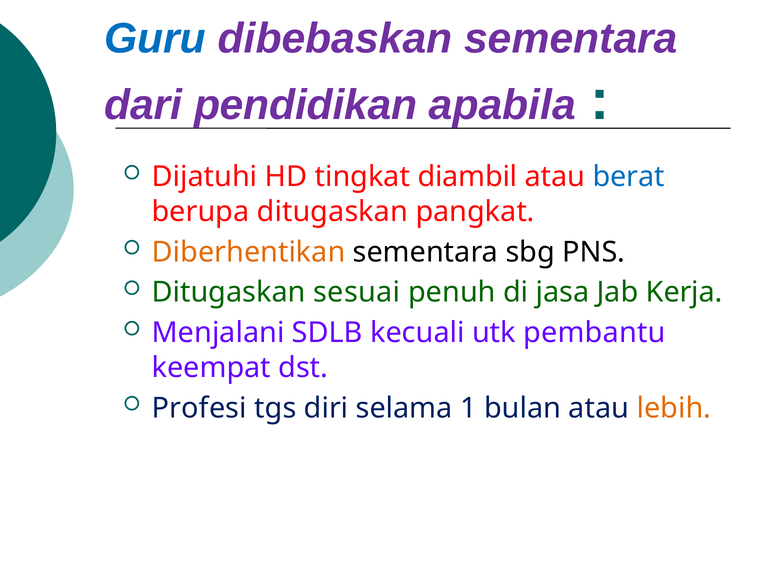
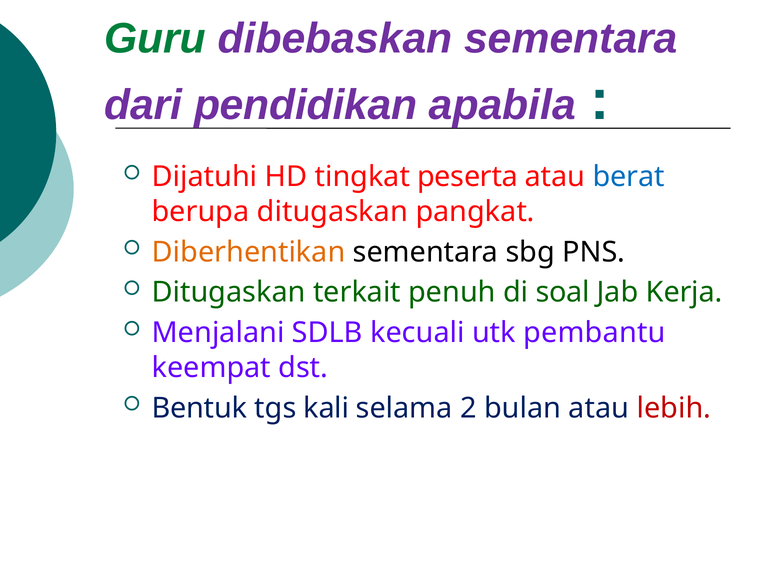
Guru colour: blue -> green
diambil: diambil -> peserta
sesuai: sesuai -> terkait
jasa: jasa -> soal
Profesi: Profesi -> Bentuk
diri: diri -> kali
1: 1 -> 2
lebih colour: orange -> red
